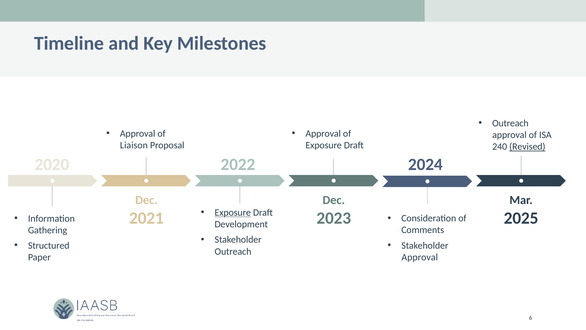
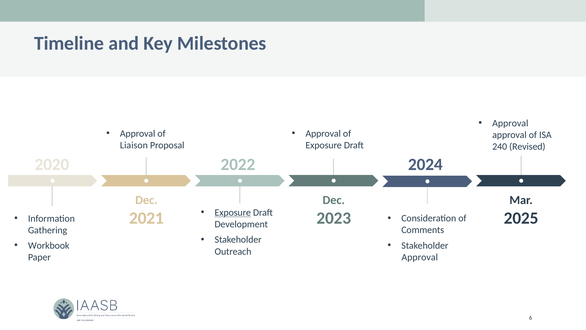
Outreach at (510, 123): Outreach -> Approval
Revised underline: present -> none
Structured: Structured -> Workbook
